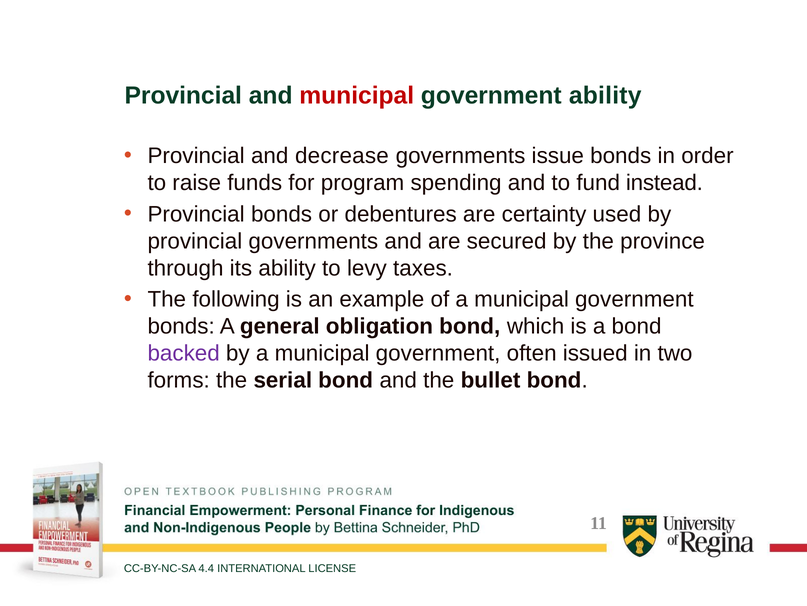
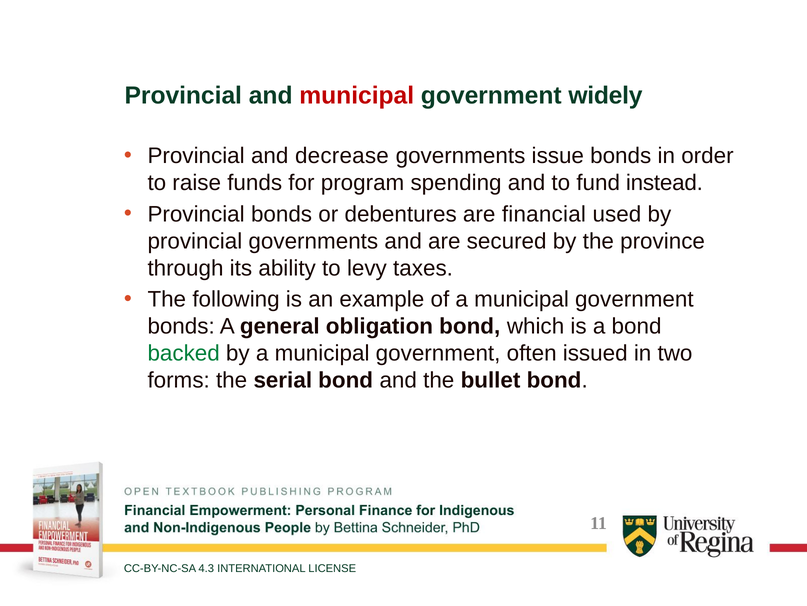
government ability: ability -> widely
certainty: certainty -> financial
backed colour: purple -> green
4.4: 4.4 -> 4.3
